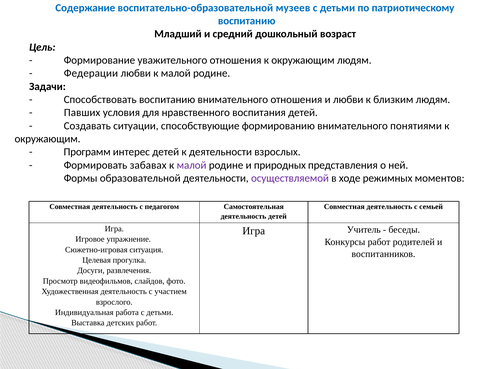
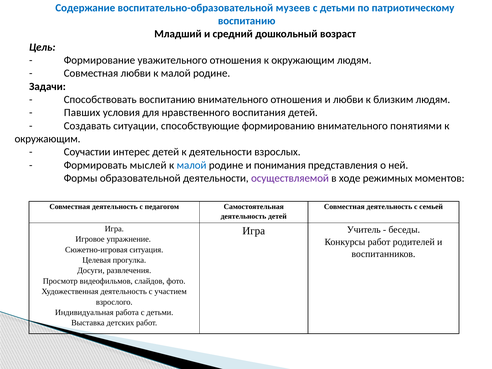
Федерации at (91, 73): Федерации -> Совместная
Программ: Программ -> Соучастии
забавах: забавах -> мыслей
малой at (192, 165) colour: purple -> blue
природных: природных -> понимания
